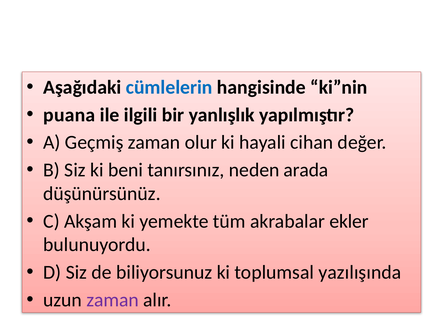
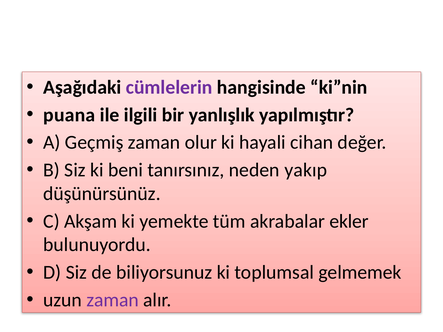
cümlelerin colour: blue -> purple
arada: arada -> yakıp
yazılışında: yazılışında -> gelmemek
